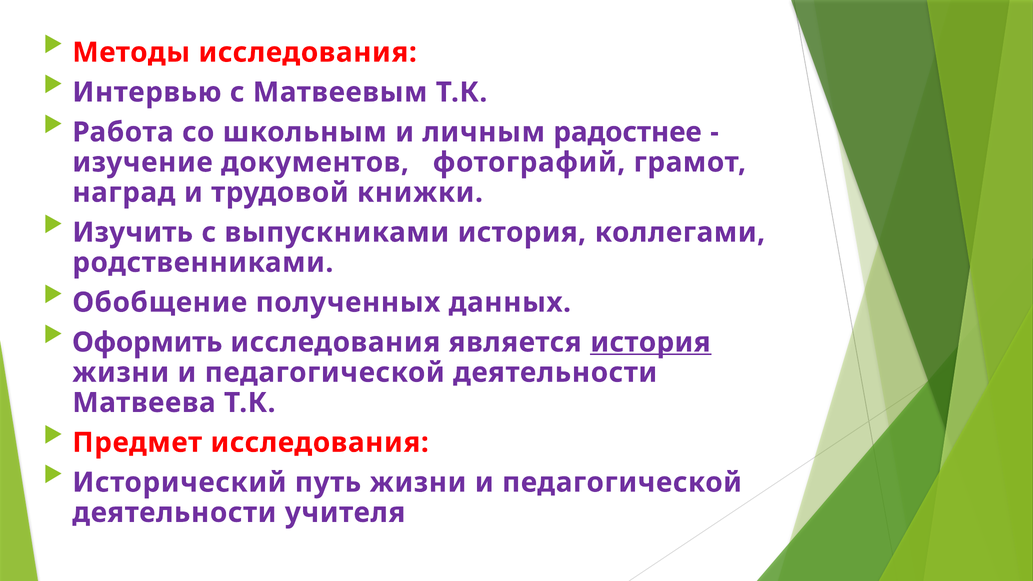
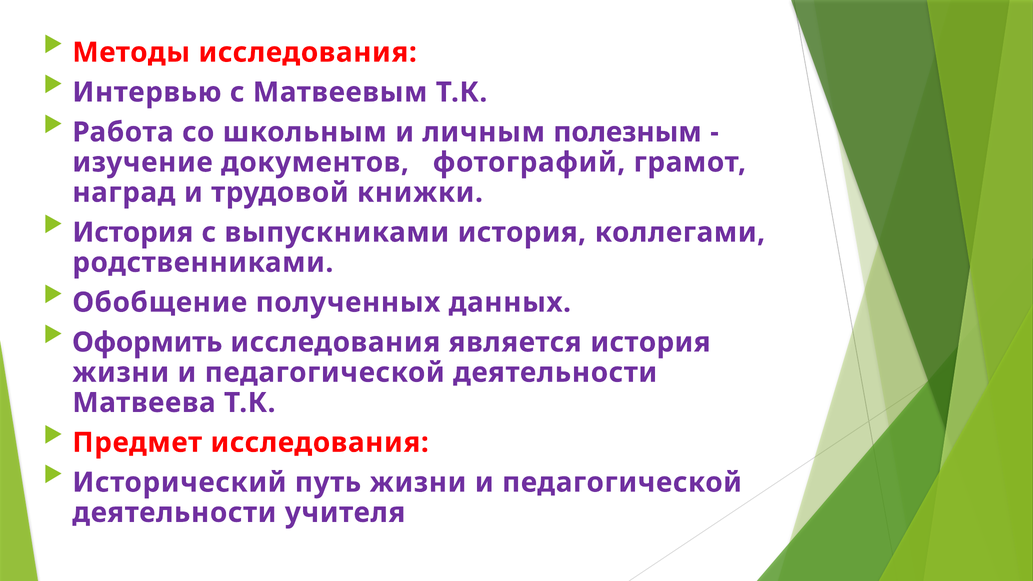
радостнее: радостнее -> полезным
Изучить at (133, 232): Изучить -> История
история at (650, 342) underline: present -> none
